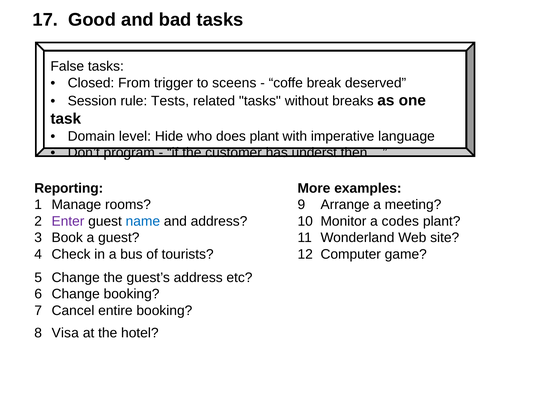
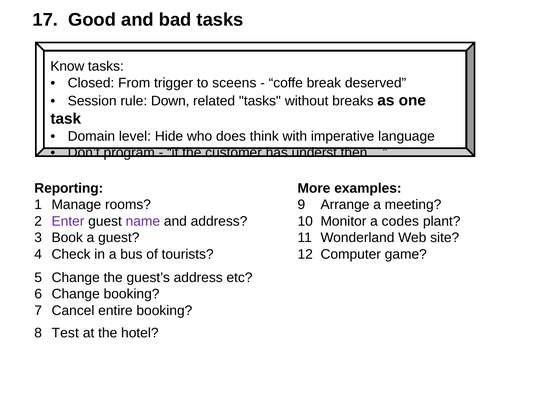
False: False -> Know
Tests: Tests -> Down
does plant: plant -> think
name colour: blue -> purple
Visa: Visa -> Test
